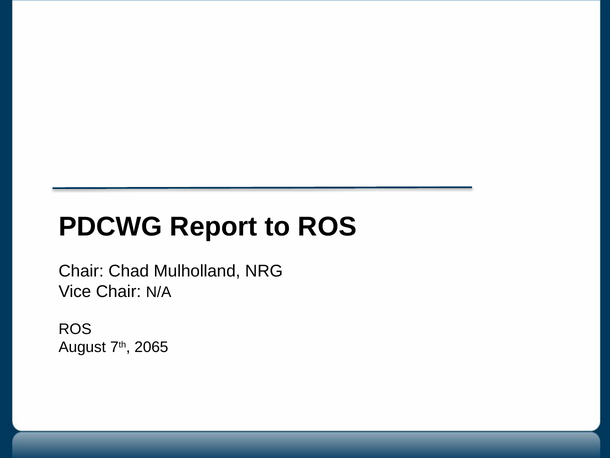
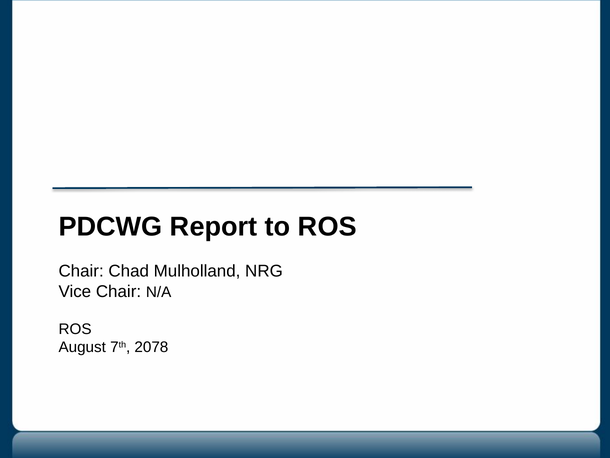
2065: 2065 -> 2078
